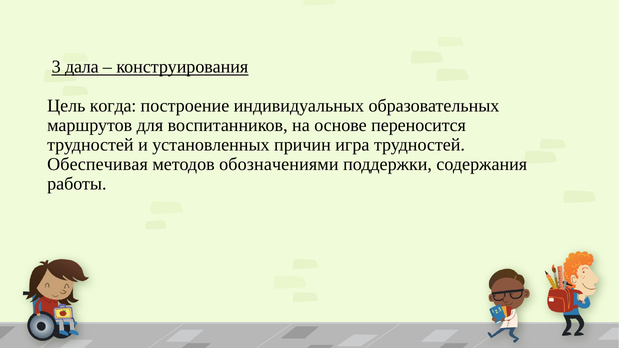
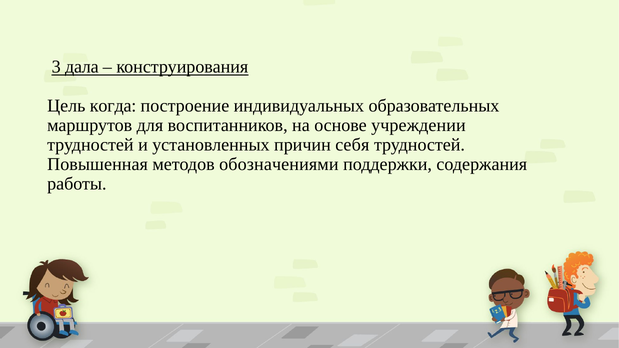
переносится: переносится -> учреждении
игра: игра -> себя
Обеспечивая: Обеспечивая -> Повышенная
